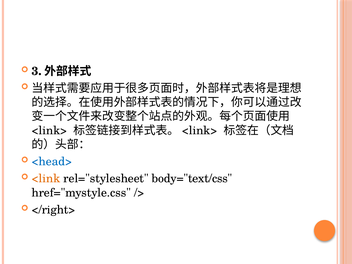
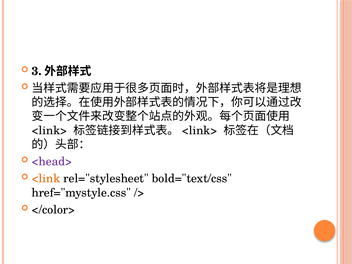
<head> colour: blue -> purple
body="text/css: body="text/css -> bold="text/css
</right>: </right> -> </color>
